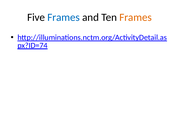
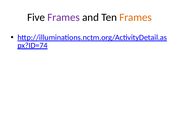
Frames at (64, 17) colour: blue -> purple
